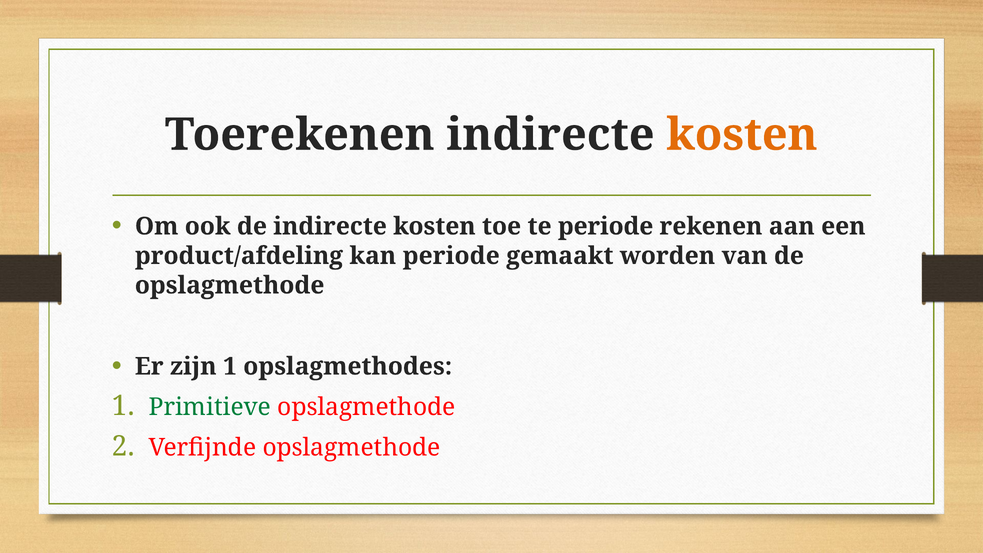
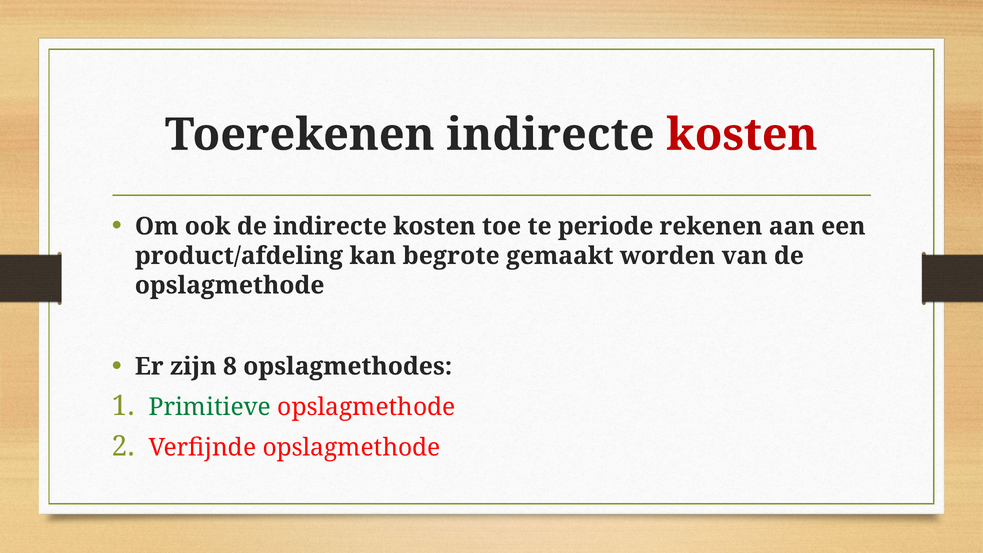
kosten at (742, 135) colour: orange -> red
kan periode: periode -> begrote
zijn 1: 1 -> 8
